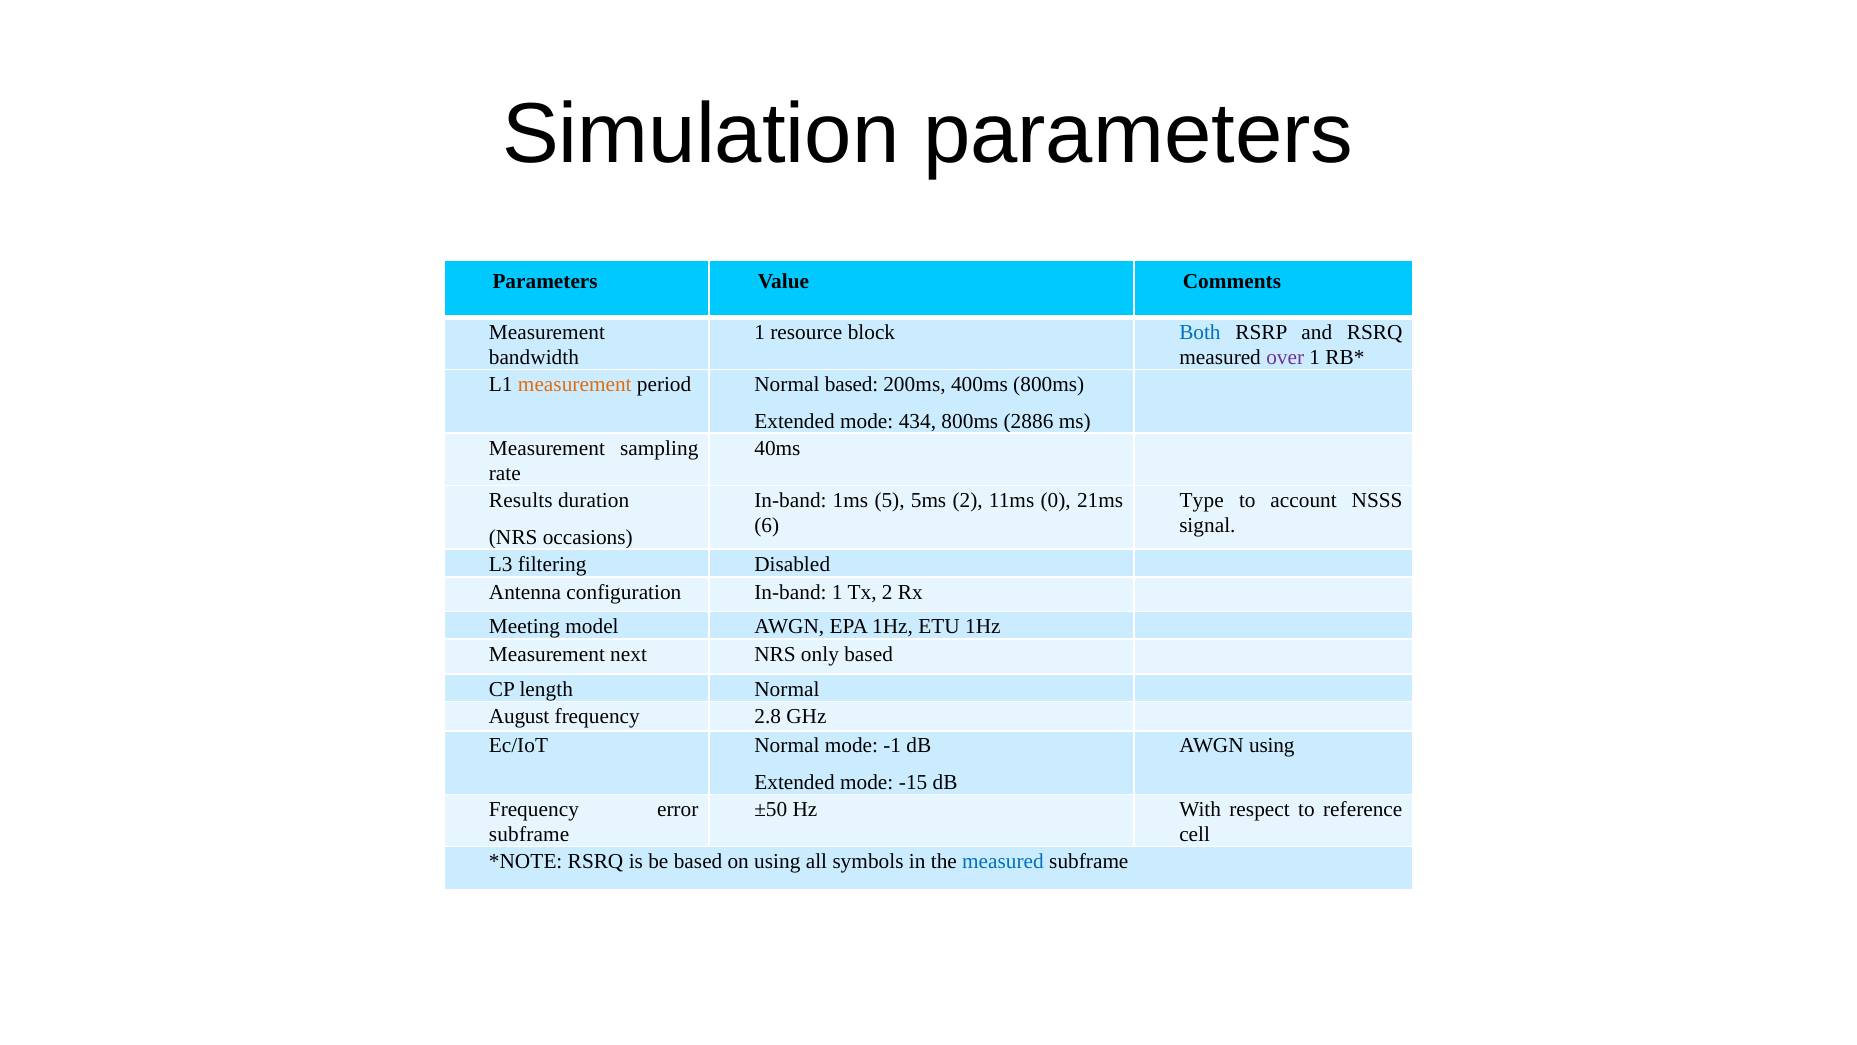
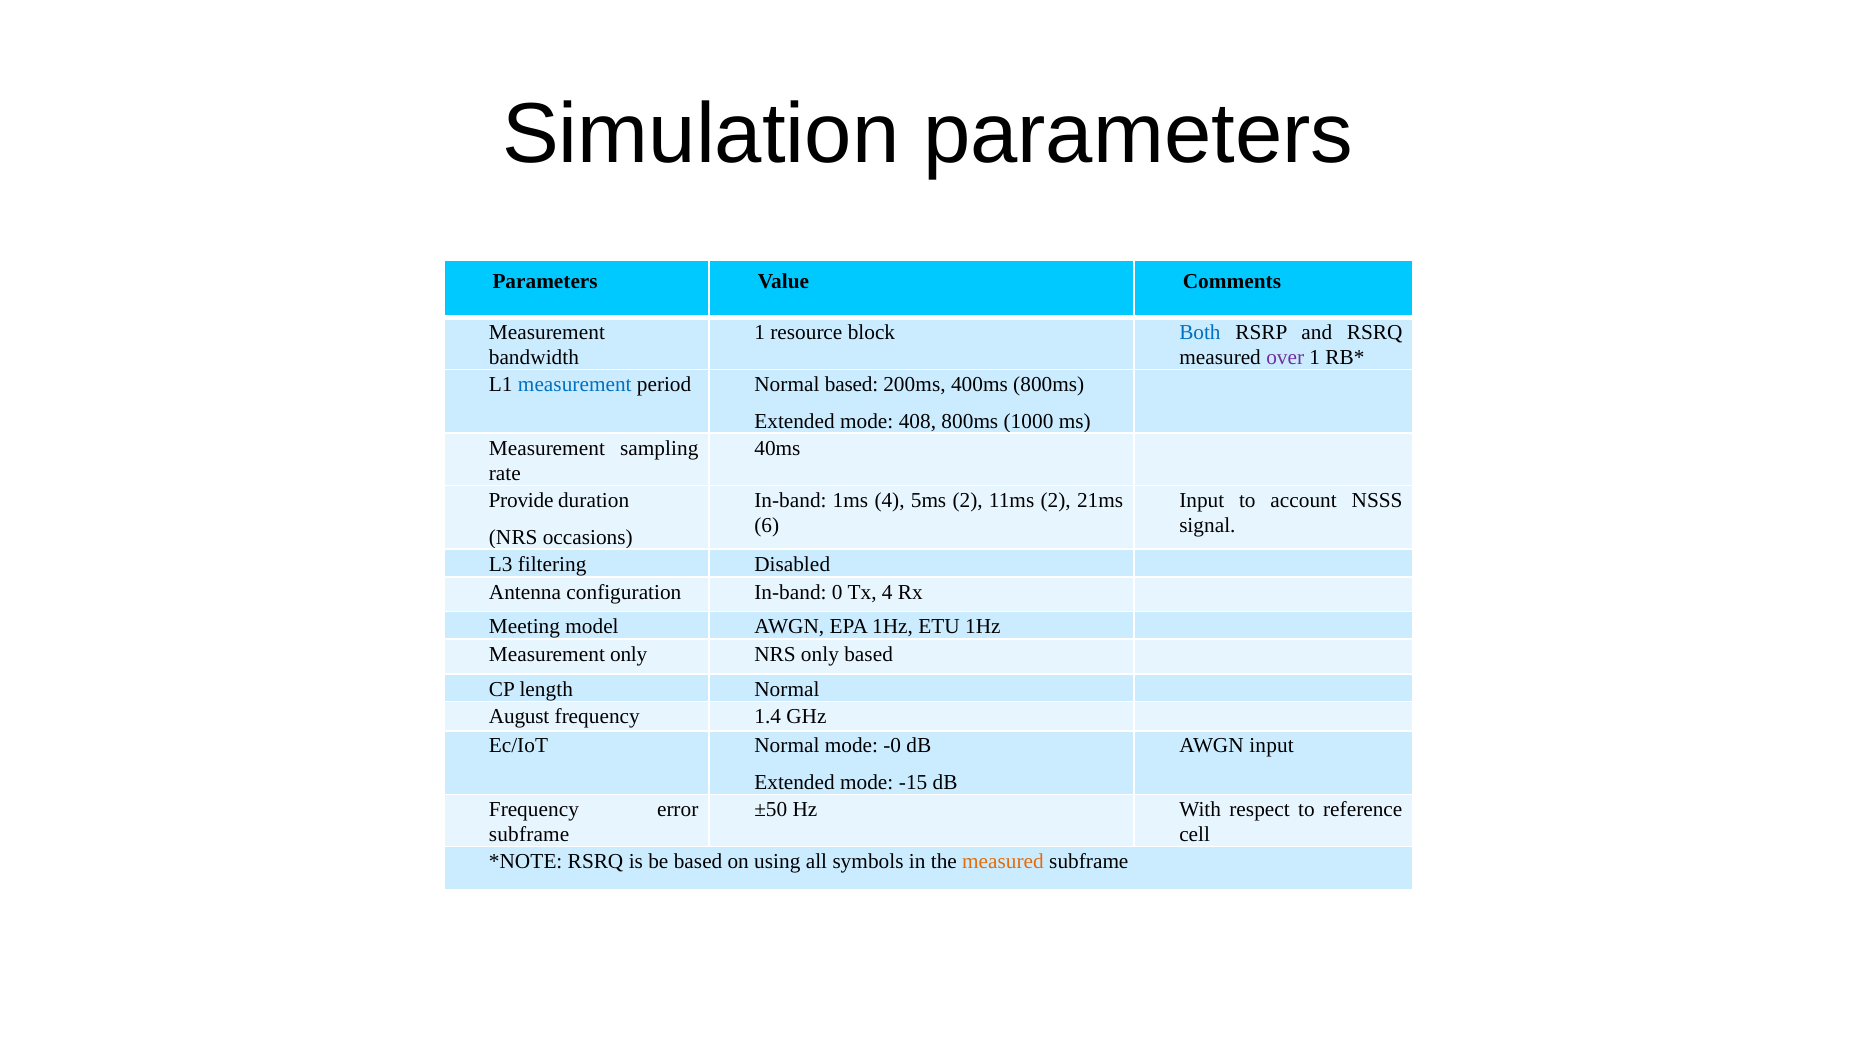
measurement at (575, 384) colour: orange -> blue
434: 434 -> 408
2886: 2886 -> 1000
Results: Results -> Provide
1ms 5: 5 -> 4
11ms 0: 0 -> 2
Type at (1202, 500): Type -> Input
In-band 1: 1 -> 0
Tx 2: 2 -> 4
Measurement next: next -> only
2.8: 2.8 -> 1.4
-1: -1 -> -0
AWGN using: using -> input
measured at (1003, 861) colour: blue -> orange
